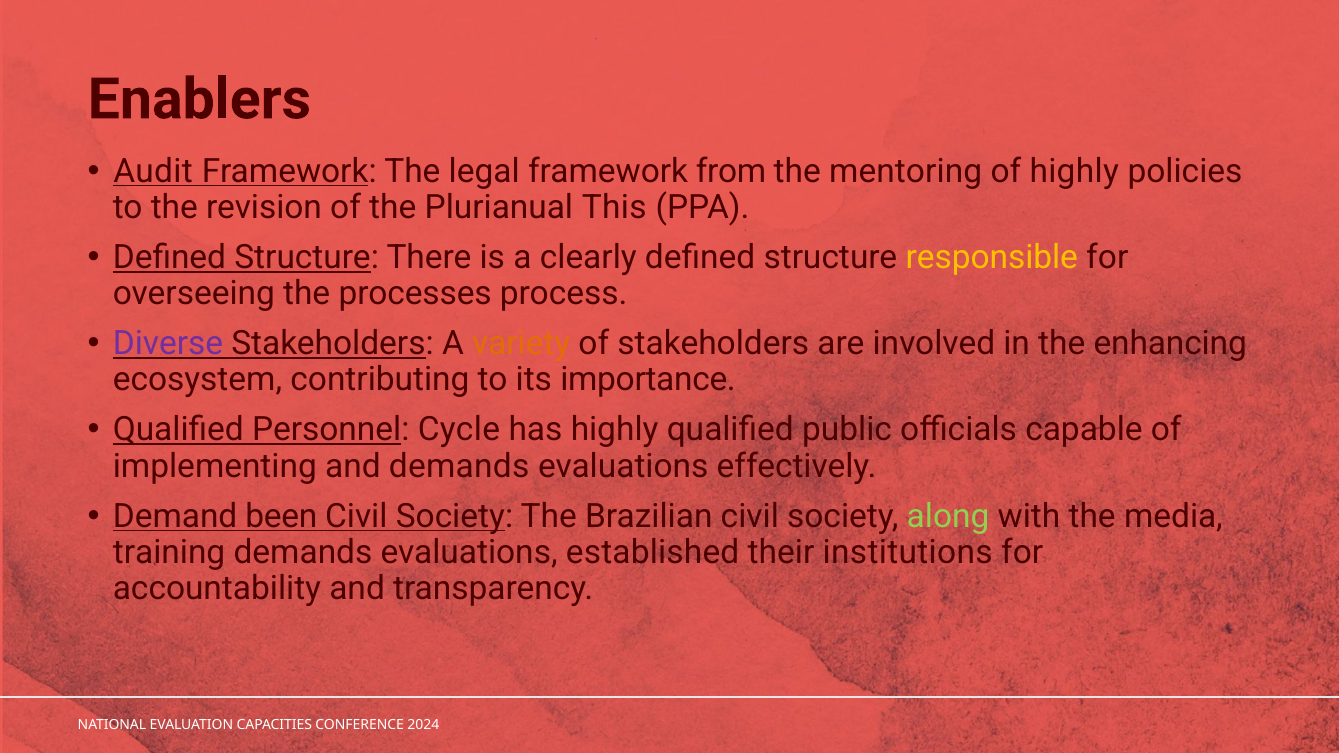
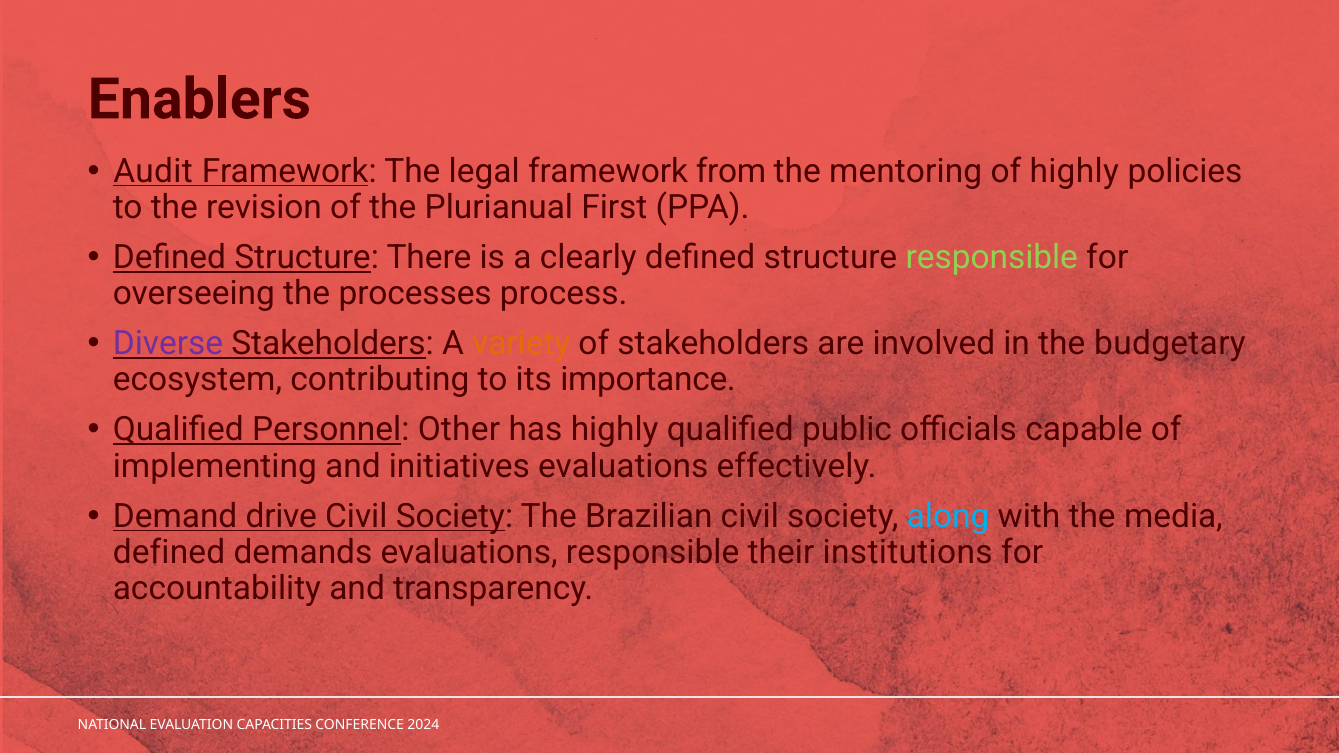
This: This -> First
responsible at (992, 258) colour: yellow -> light green
enhancing: enhancing -> budgetary
Cycle: Cycle -> Other
and demands: demands -> initiatives
been: been -> drive
along colour: light green -> light blue
training at (169, 552): training -> defined
evaluations established: established -> responsible
